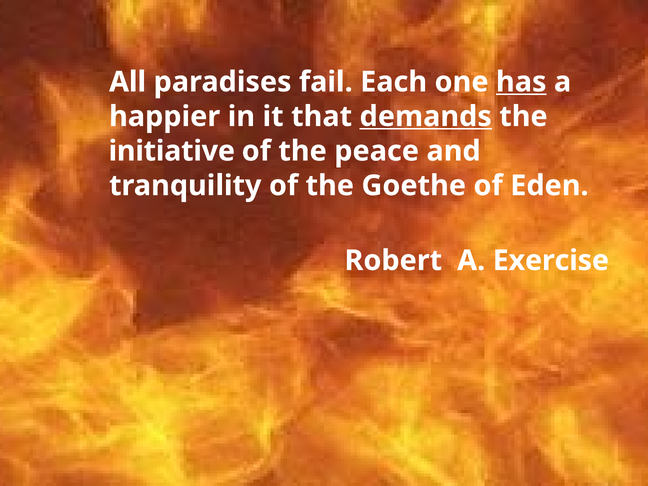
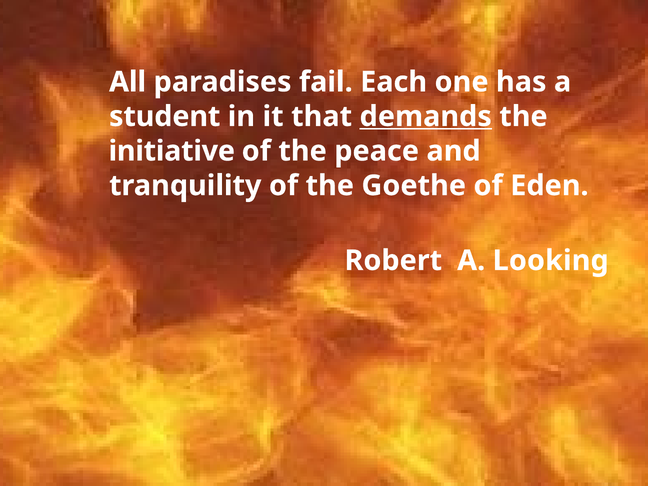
has underline: present -> none
happier: happier -> student
Exercise: Exercise -> Looking
